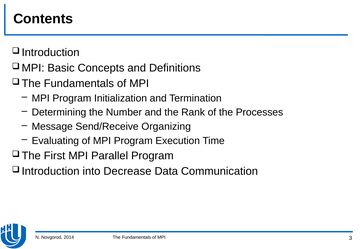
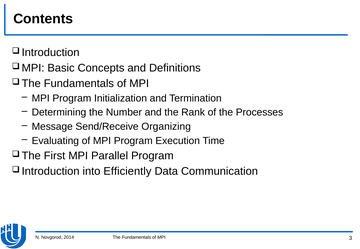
Decrease: Decrease -> Efficiently
